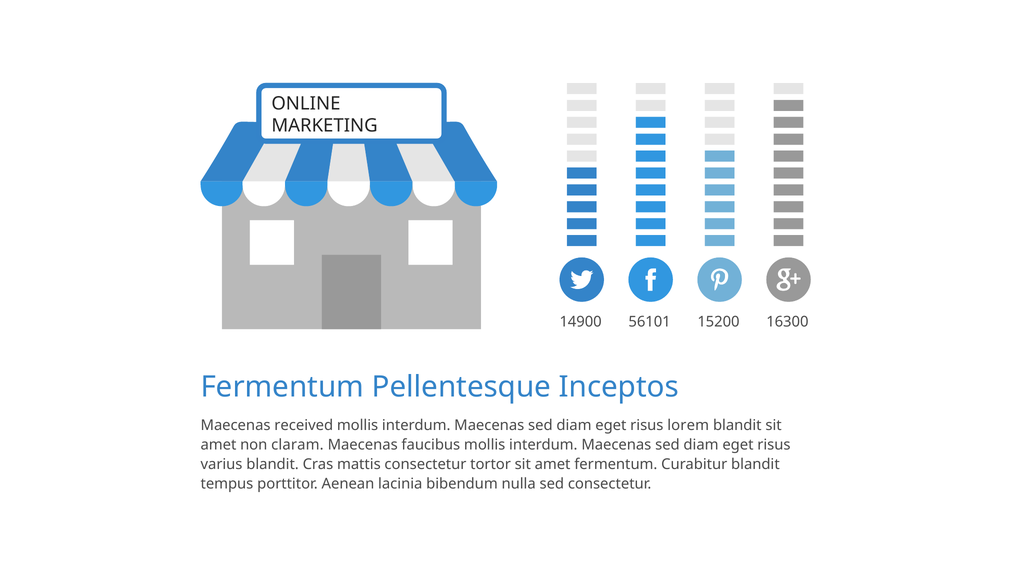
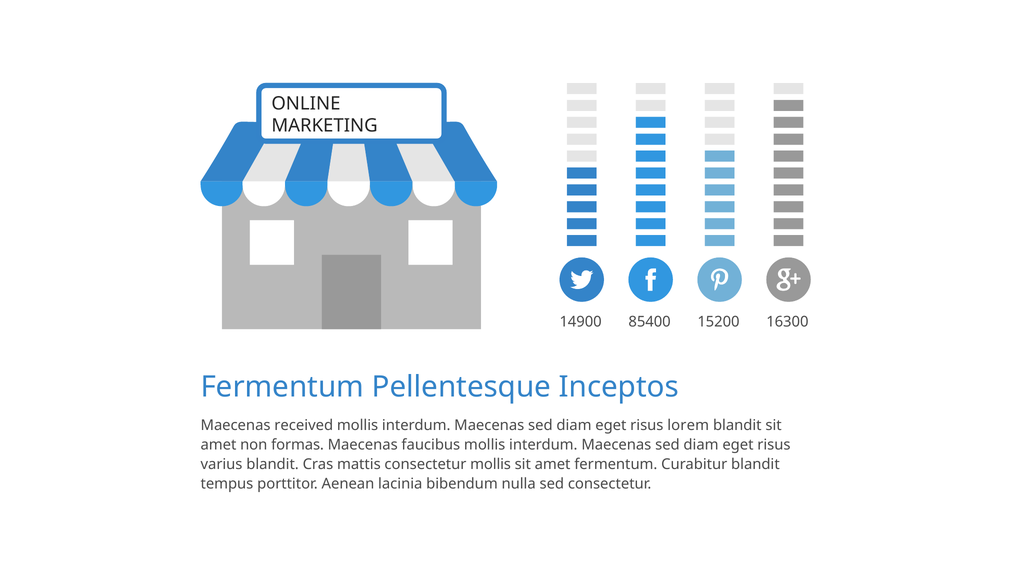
56101: 56101 -> 85400
claram: claram -> formas
consectetur tortor: tortor -> mollis
